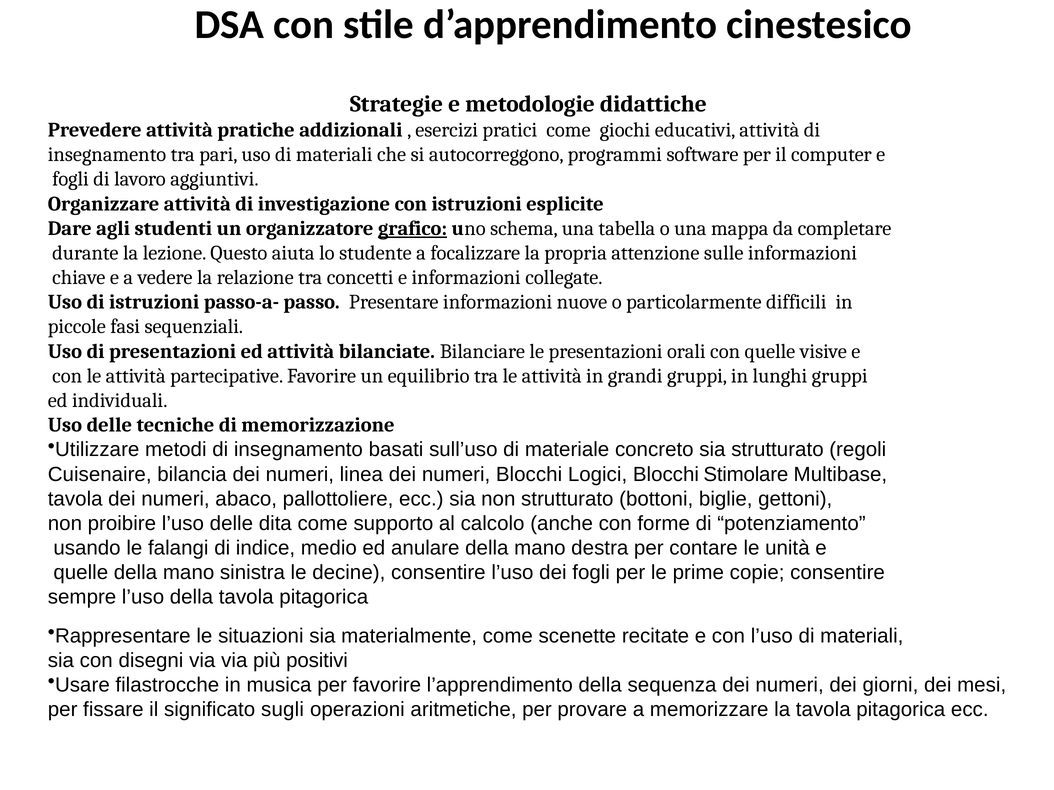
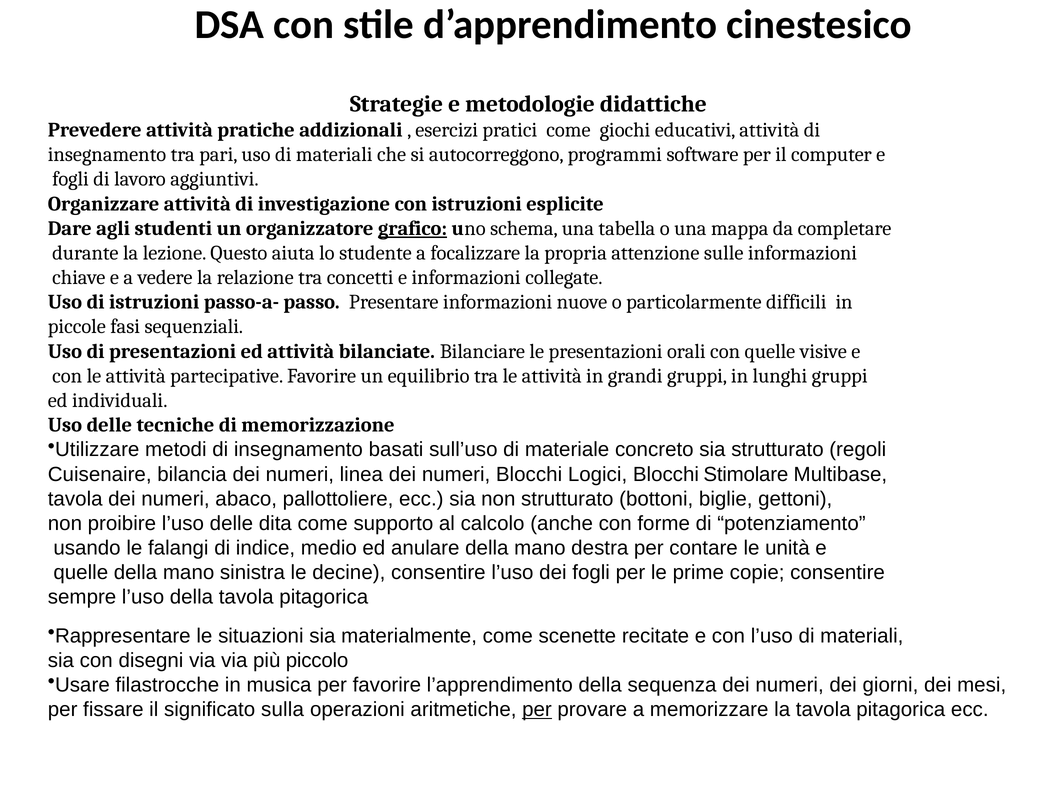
positivi: positivi -> piccolo
sugli: sugli -> sulla
per at (537, 710) underline: none -> present
